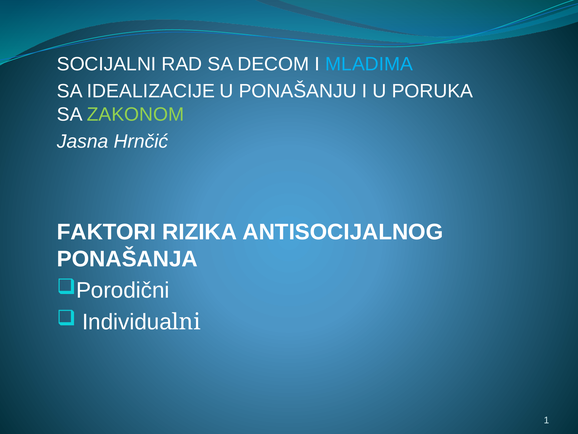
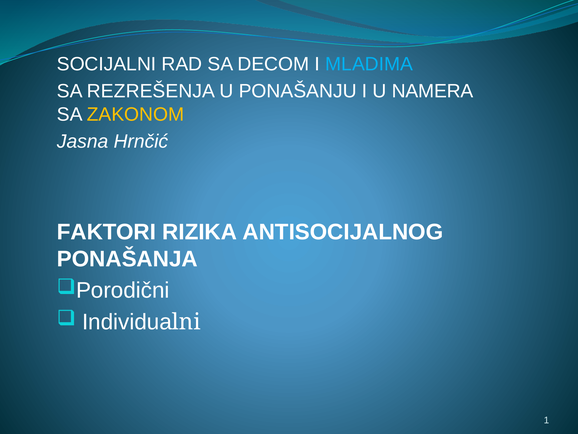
IDEALIZACIJE: IDEALIZACIJE -> REZREŠENJA
PORUKA: PORUKA -> NAMERA
ZAKONOM colour: light green -> yellow
